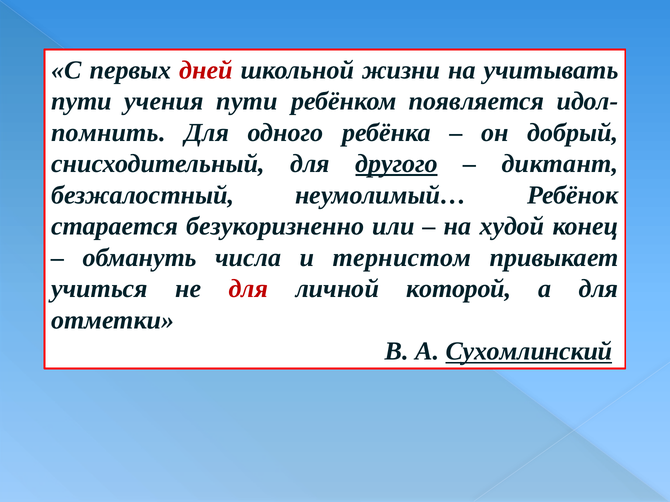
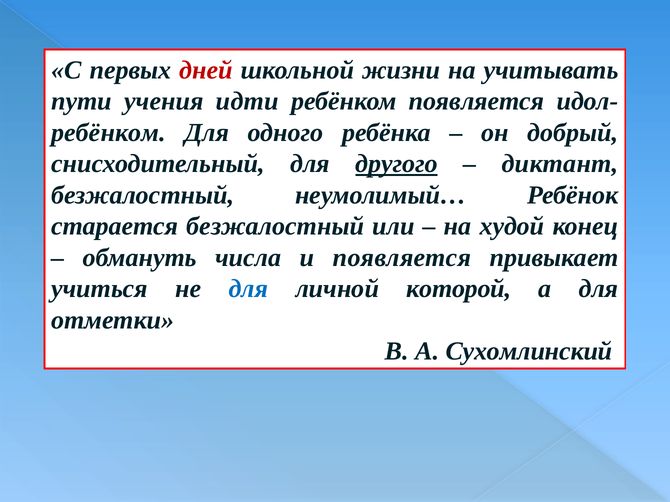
учения пути: пути -> идти
помнить at (108, 133): помнить -> ребёнком
старается безукоризненно: безукоризненно -> безжалостный
и тернистом: тернистом -> появляется
для at (248, 289) colour: red -> blue
Сухомлинский underline: present -> none
